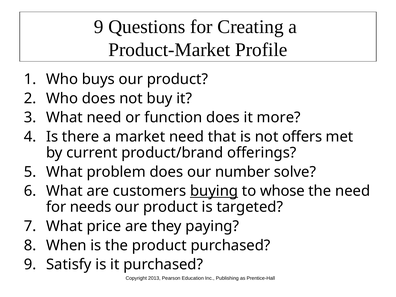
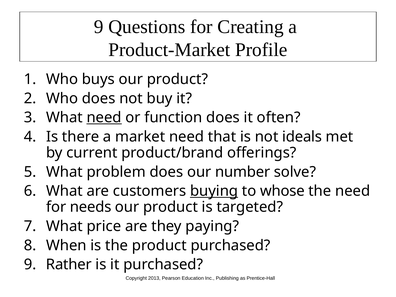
need at (104, 118) underline: none -> present
more: more -> often
offers: offers -> ideals
Satisfy: Satisfy -> Rather
